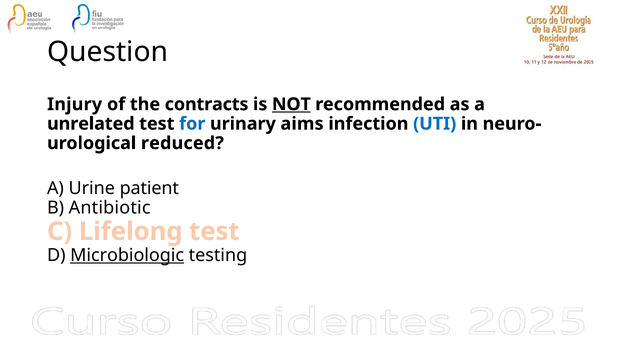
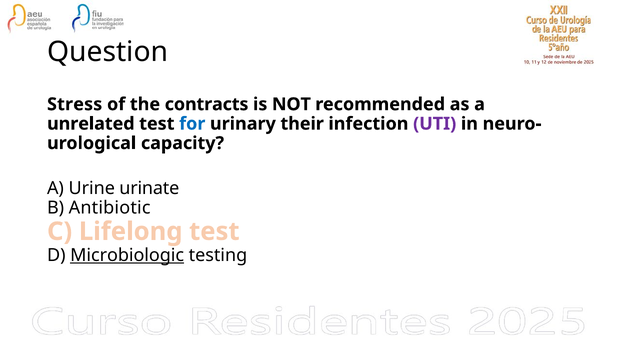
Injury: Injury -> Stress
NOT underline: present -> none
aims: aims -> their
UTI colour: blue -> purple
reduced: reduced -> capacity
patient: patient -> urinate
